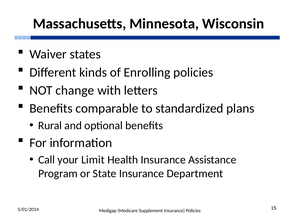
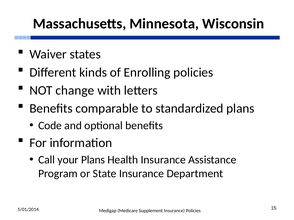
Rural: Rural -> Code
your Limit: Limit -> Plans
